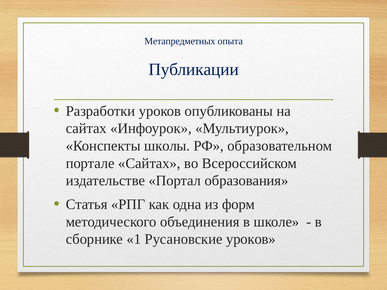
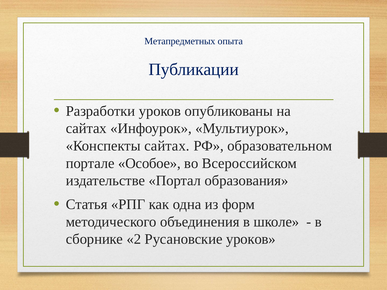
Конспекты школы: школы -> сайтах
портале Сайтах: Сайтах -> Особое
1: 1 -> 2
